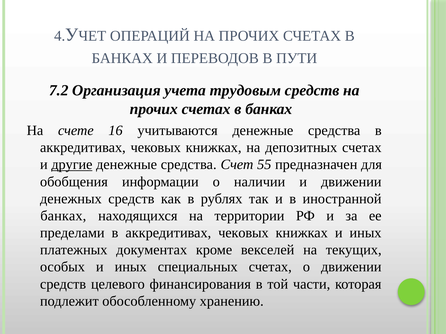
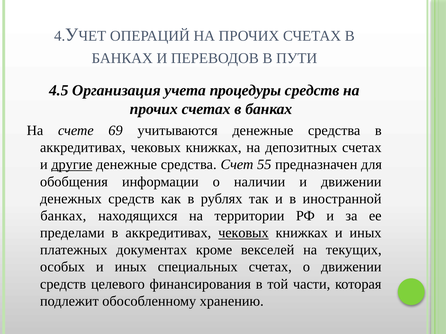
7.2: 7.2 -> 4.5
трудовым: трудовым -> процедуры
16: 16 -> 69
чековых at (243, 233) underline: none -> present
